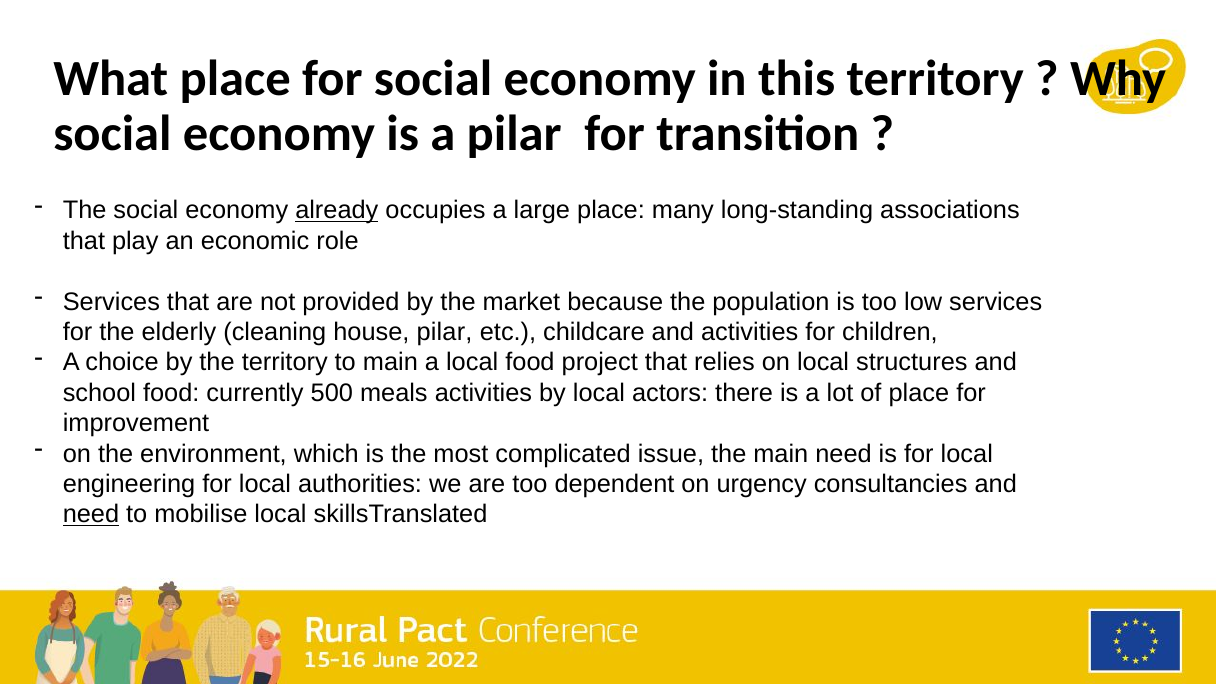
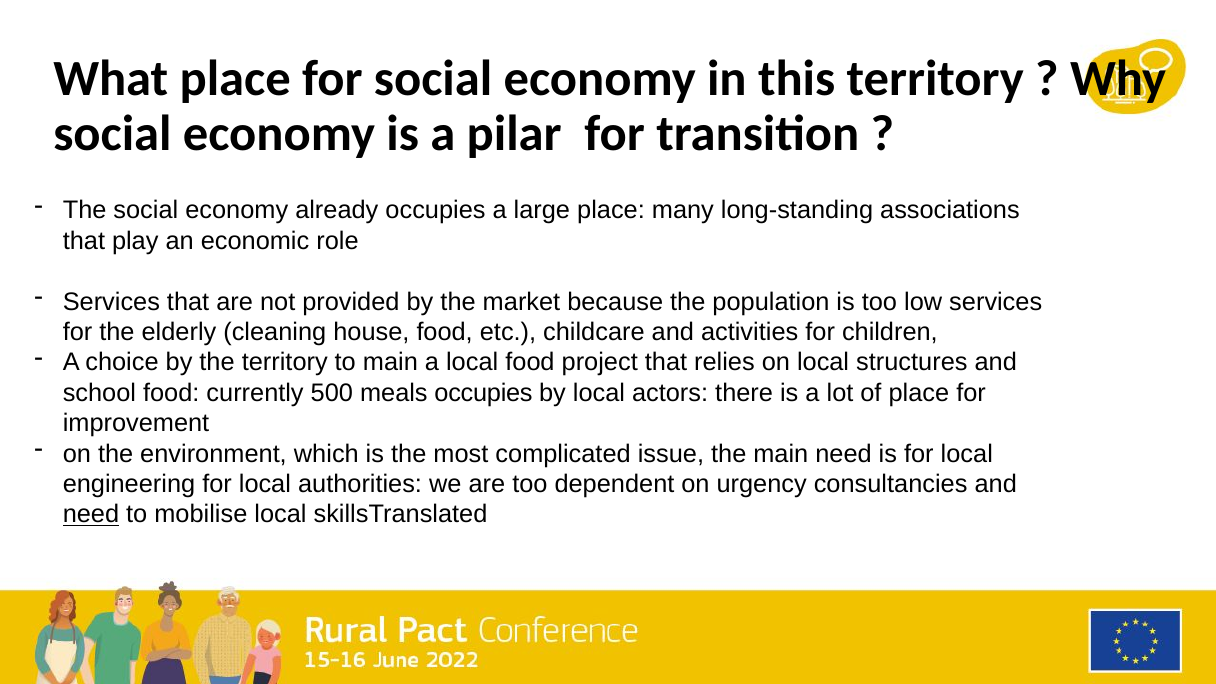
already underline: present -> none
house pilar: pilar -> food
meals activities: activities -> occupies
